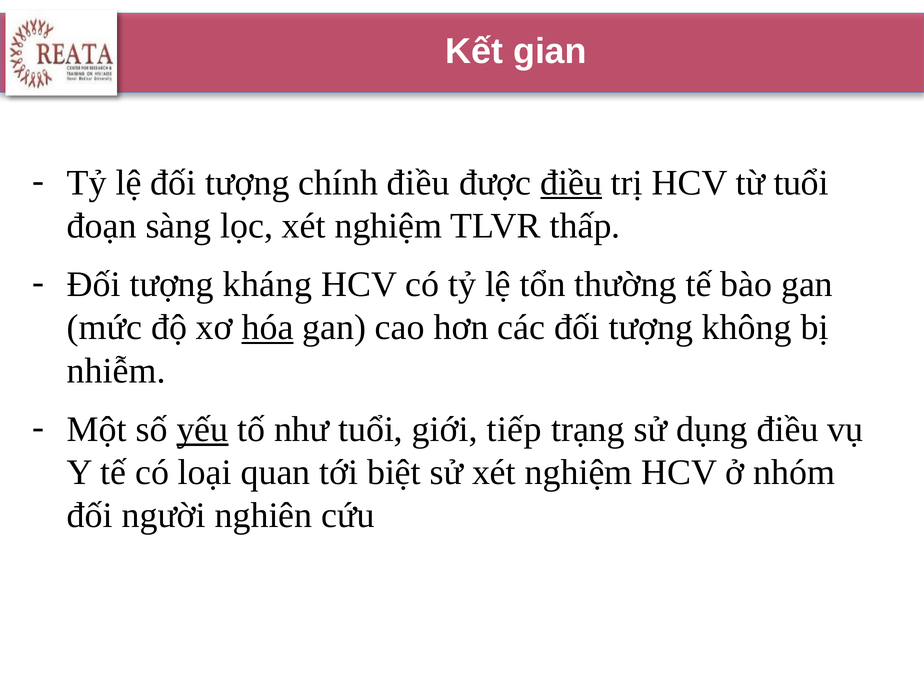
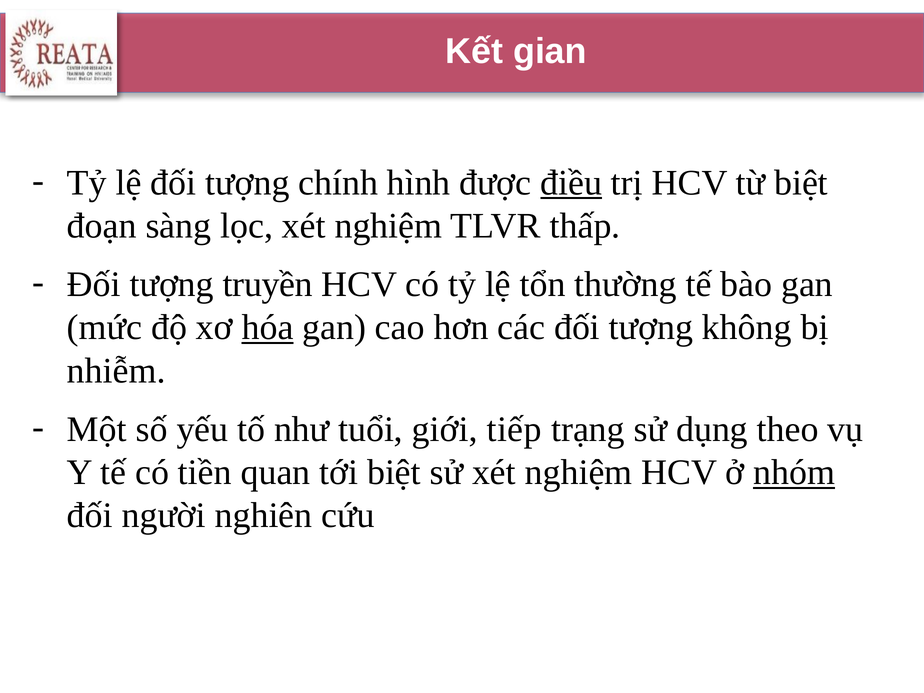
chính điều: điều -> hình
từ tuổi: tuổi -> biệt
kháng: kháng -> truyền
yếu underline: present -> none
dụng điều: điều -> theo
loại: loại -> tiền
nhóm underline: none -> present
